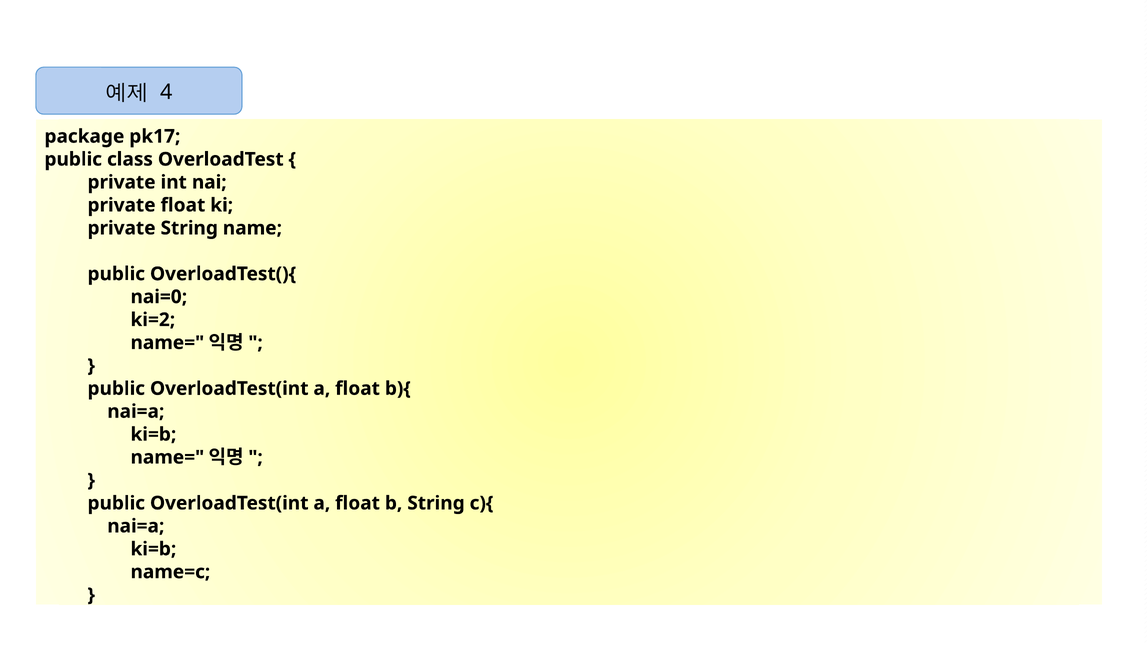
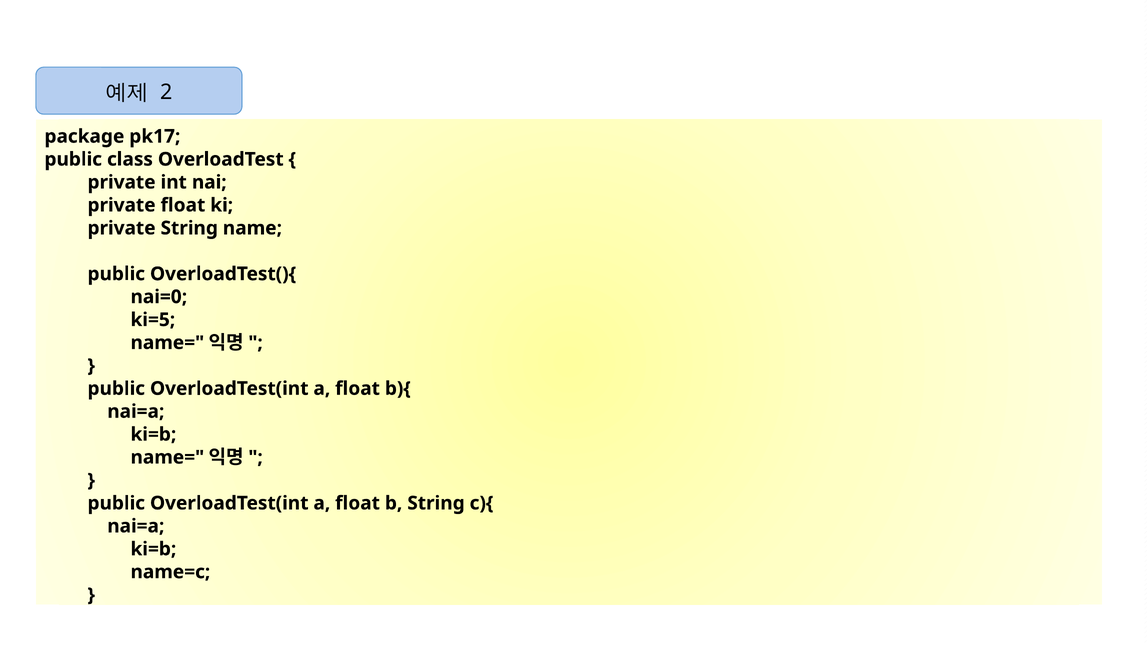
4: 4 -> 2
ki=2: ki=2 -> ki=5
